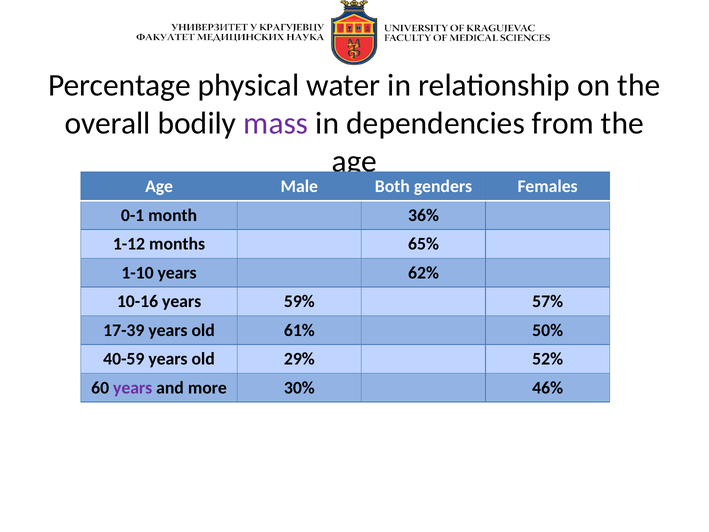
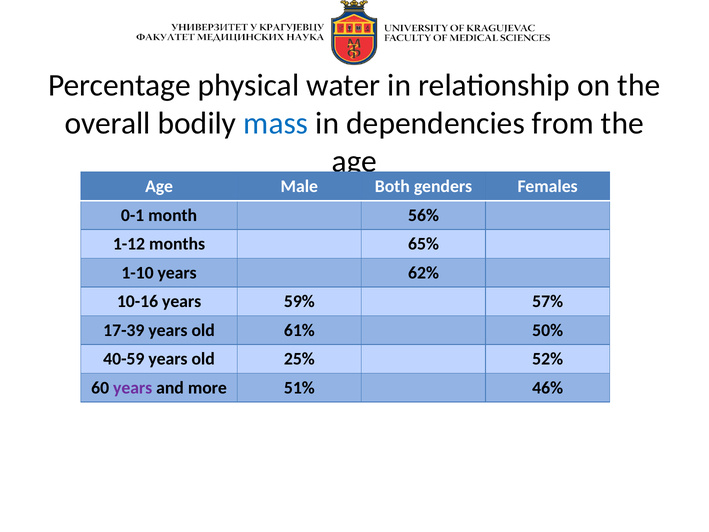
mass colour: purple -> blue
36%: 36% -> 56%
29%: 29% -> 25%
30%: 30% -> 51%
